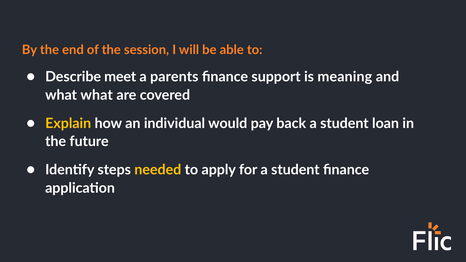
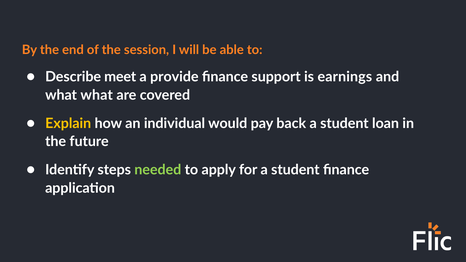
parents: parents -> provide
meaning: meaning -> earnings
needed colour: yellow -> light green
